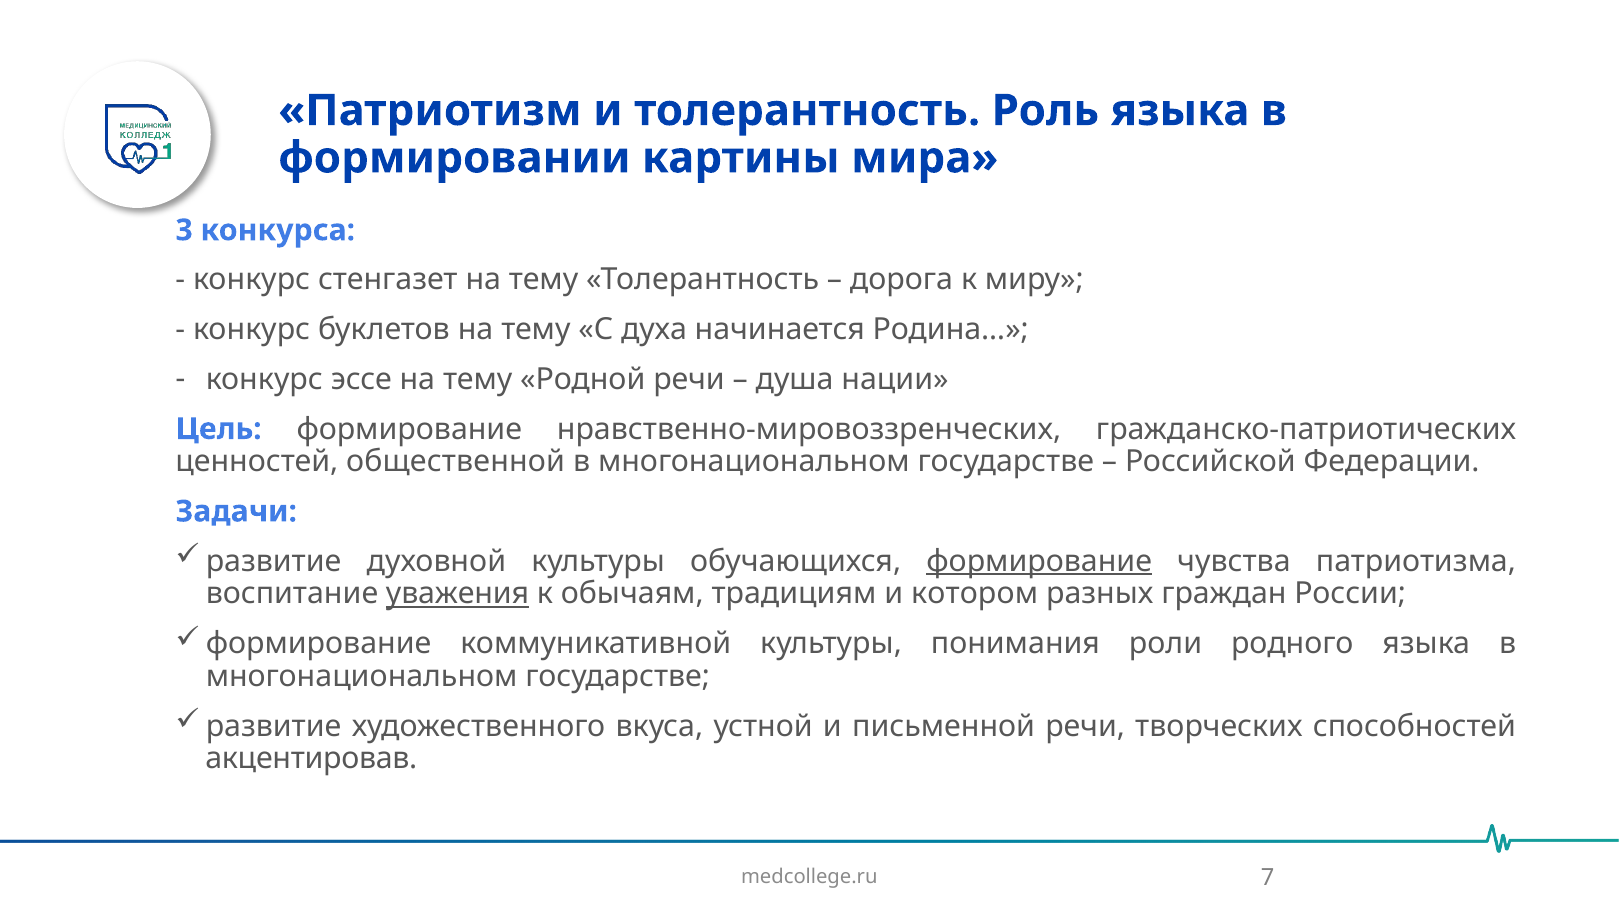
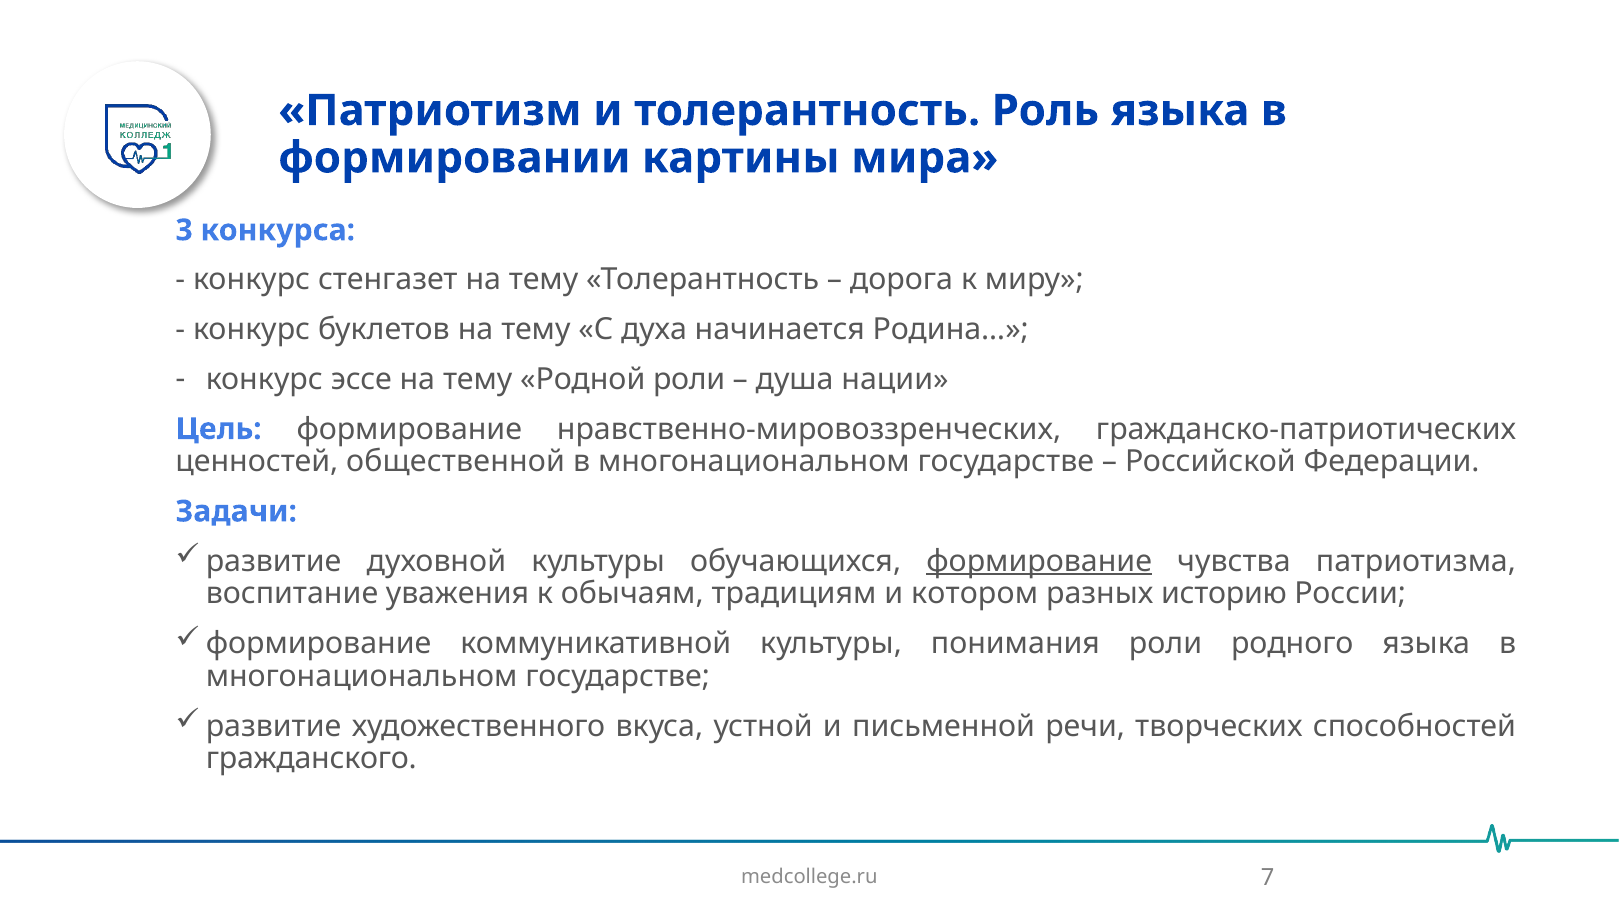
Родной речи: речи -> роли
уважения underline: present -> none
граждан: граждан -> историю
акцентировав: акцентировав -> гражданского
